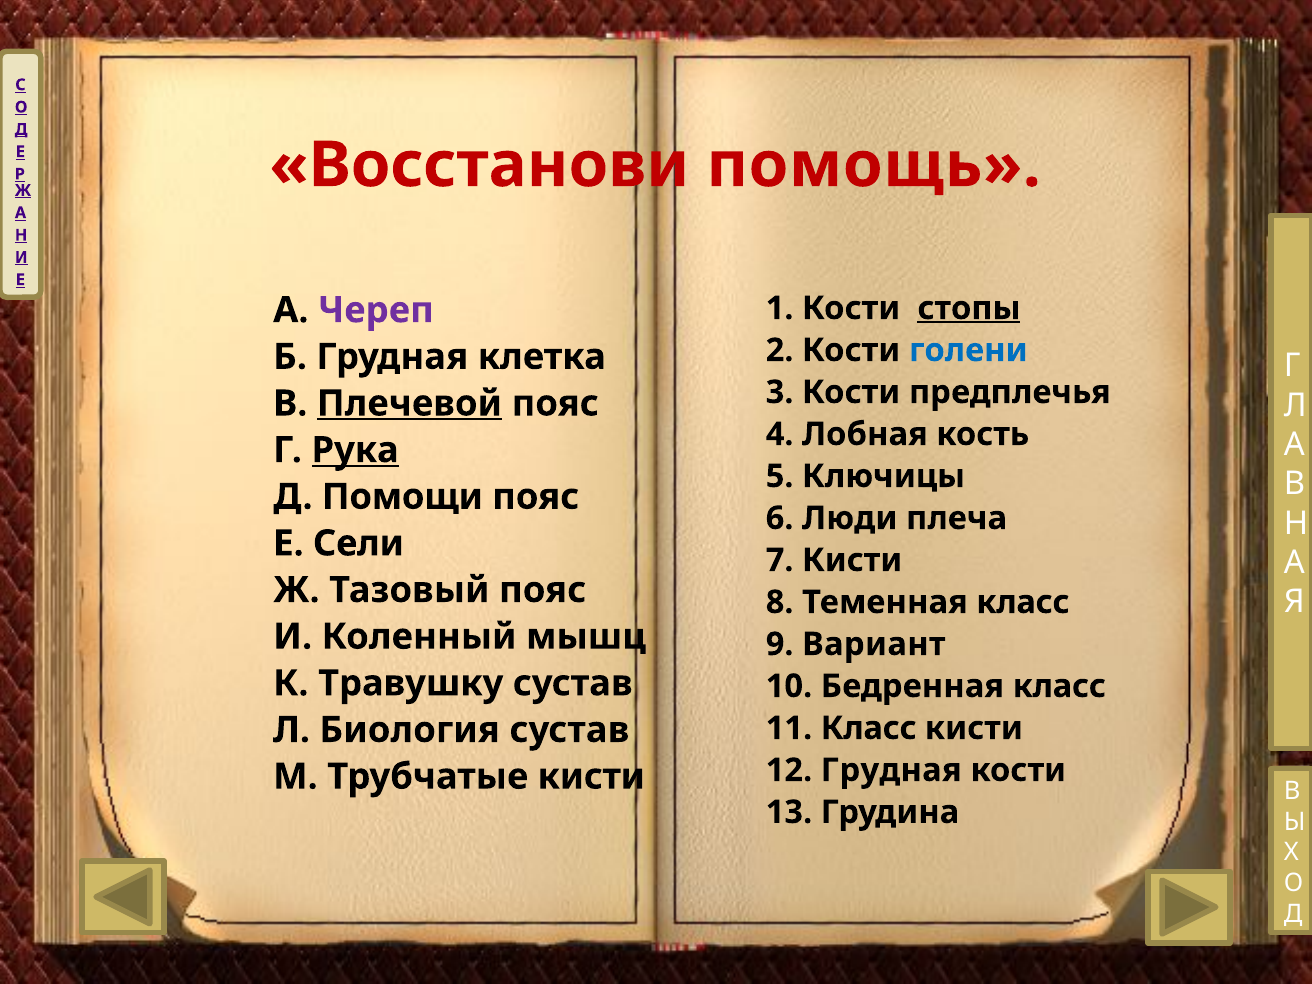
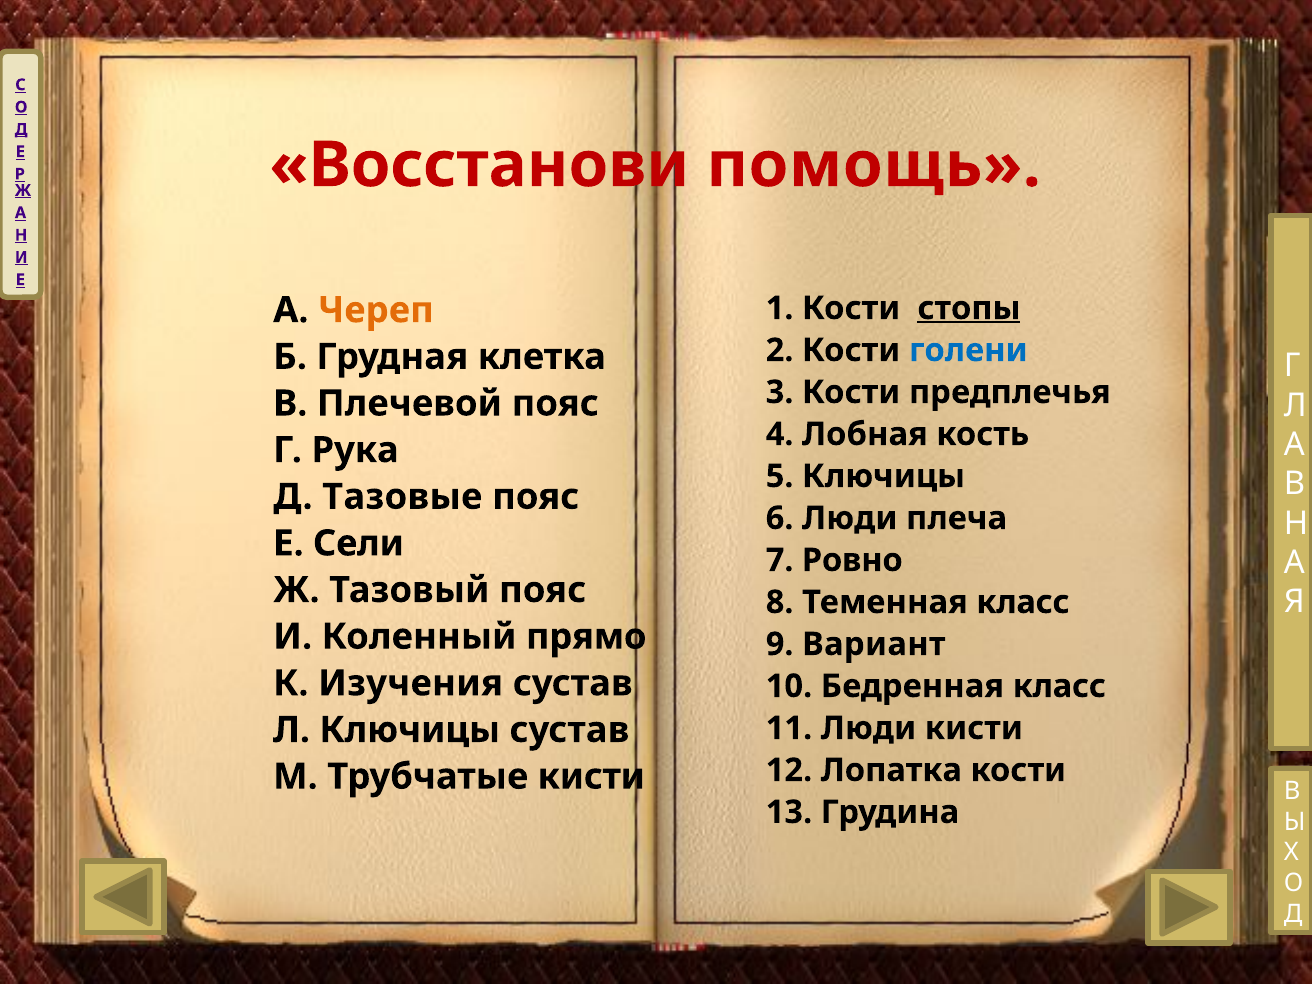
Череп colour: purple -> orange
Плечевой underline: present -> none
Рука underline: present -> none
Помощи: Помощи -> Тазовые
7 Кисти: Кисти -> Ровно
мышц: мышц -> прямо
Травушку: Травушку -> Изучения
11 Класс: Класс -> Люди
Л Биология: Биология -> Ключицы
12 Грудная: Грудная -> Лопатка
